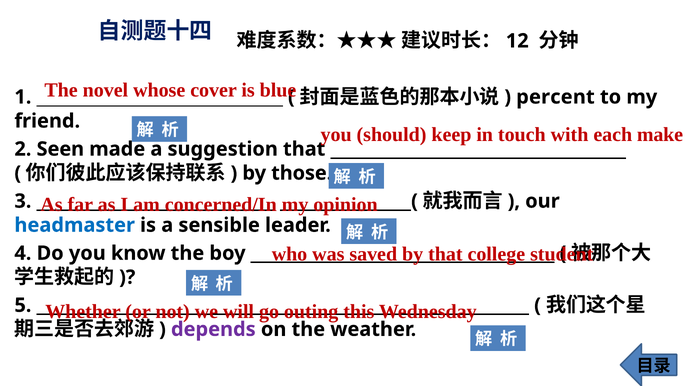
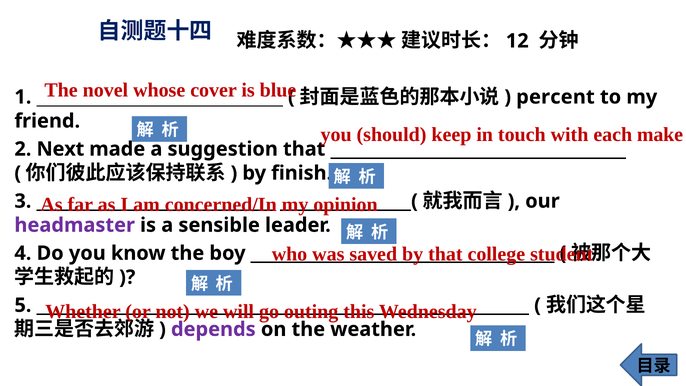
Seen: Seen -> Next
those: those -> finish
headmaster colour: blue -> purple
